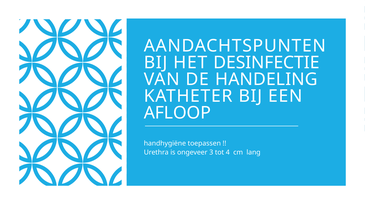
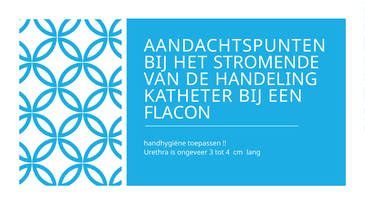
DESINFECTIE: DESINFECTIE -> STROMENDE
AFLOOP: AFLOOP -> FLACON
